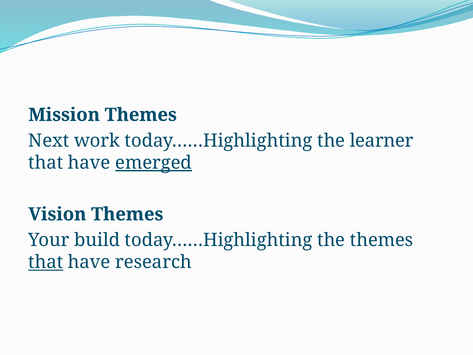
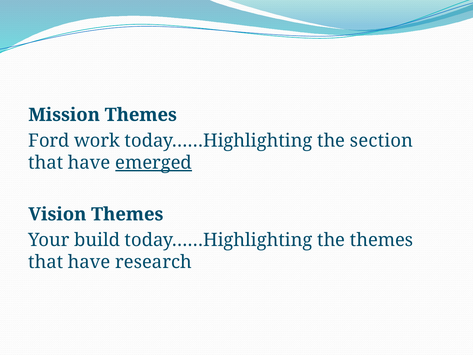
Next: Next -> Ford
learner: learner -> section
that at (46, 262) underline: present -> none
